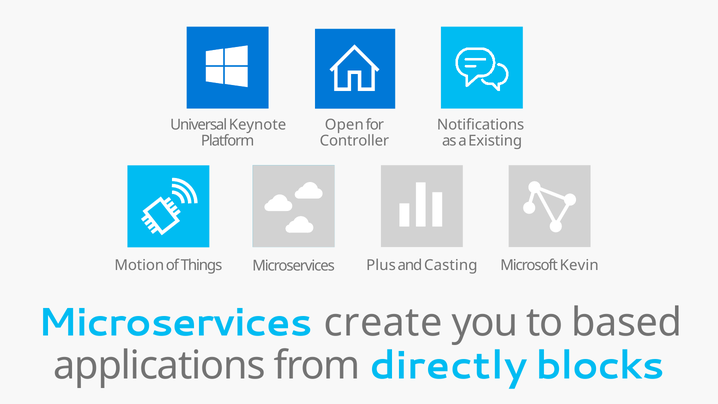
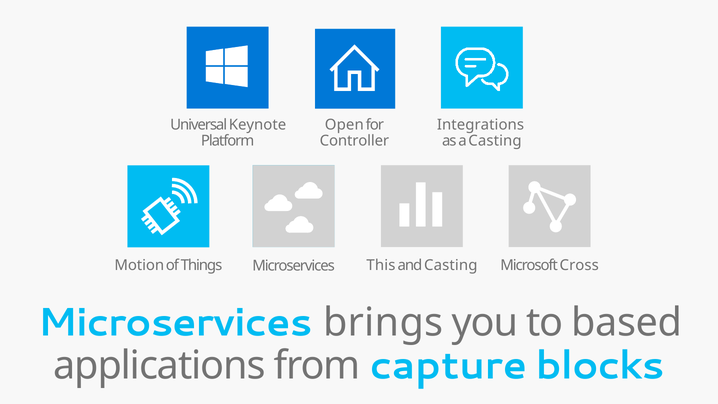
Notifications: Notifications -> Integrations
a Existing: Existing -> Casting
Plus: Plus -> This
Kevin: Kevin -> Cross
create: create -> brings
directly: directly -> capture
